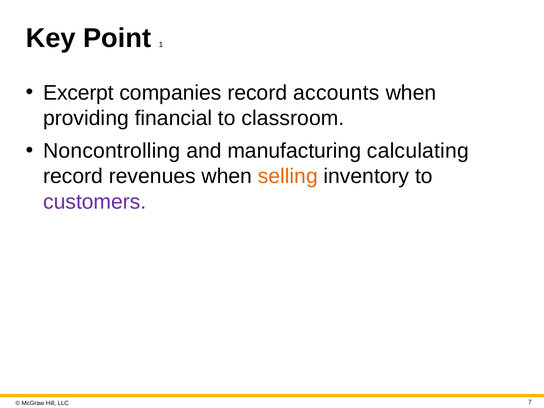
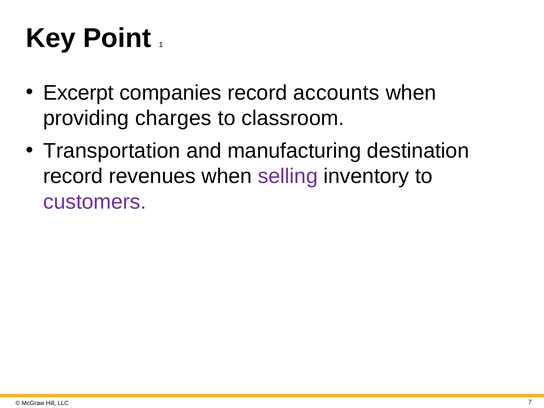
financial: financial -> charges
Noncontrolling: Noncontrolling -> Transportation
calculating: calculating -> destination
selling colour: orange -> purple
